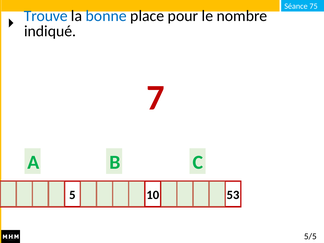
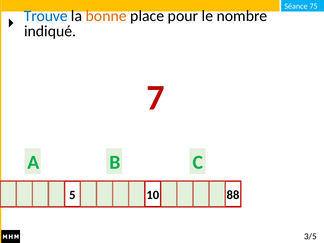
bonne colour: blue -> orange
53: 53 -> 88
5/5: 5/5 -> 3/5
